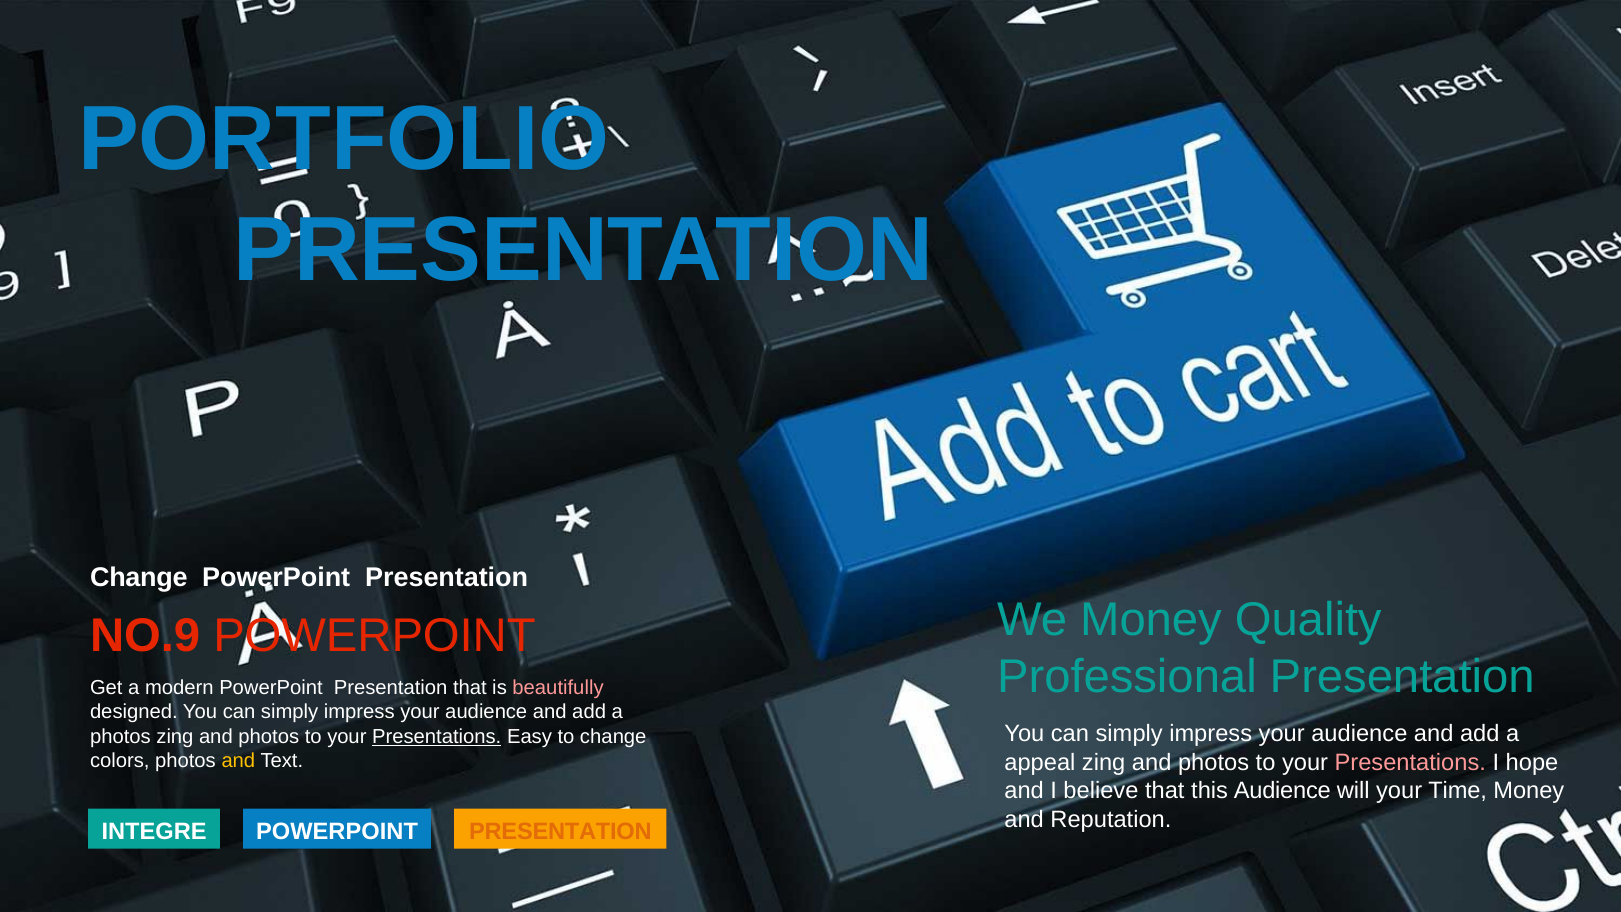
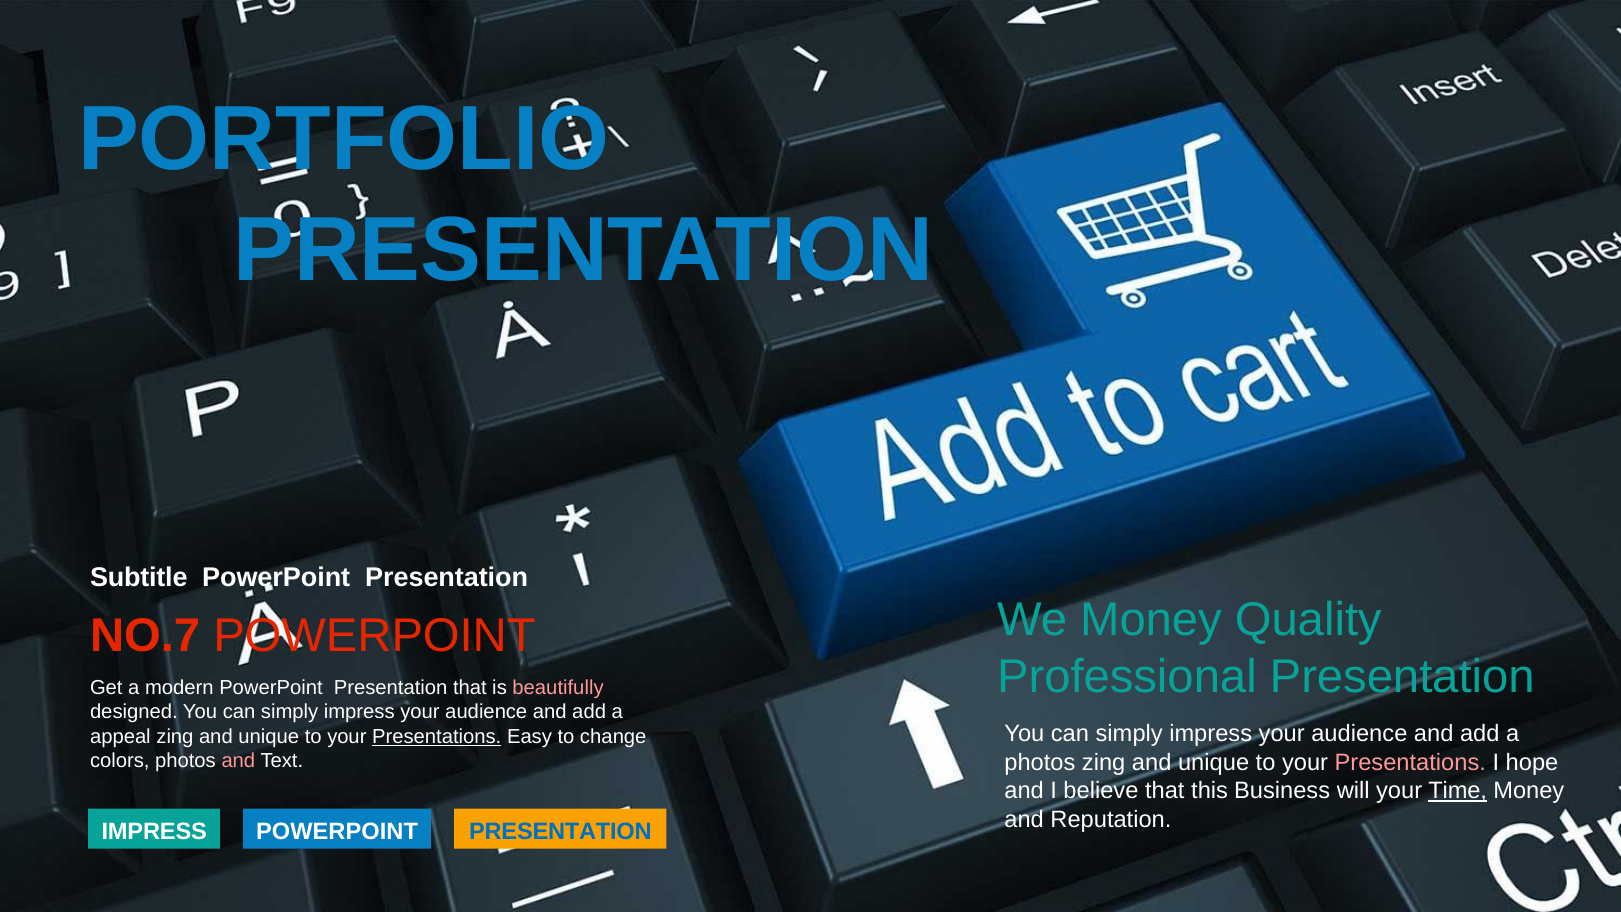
Change at (139, 578): Change -> Subtitle
NO.9: NO.9 -> NO.7
photos at (120, 736): photos -> appeal
photos at (269, 736): photos -> unique
and at (238, 761) colour: yellow -> pink
appeal at (1040, 762): appeal -> photos
photos at (1214, 762): photos -> unique
this Audience: Audience -> Business
Time underline: none -> present
INTEGRE at (154, 831): INTEGRE -> IMPRESS
PRESENTATION at (560, 831) colour: orange -> blue
